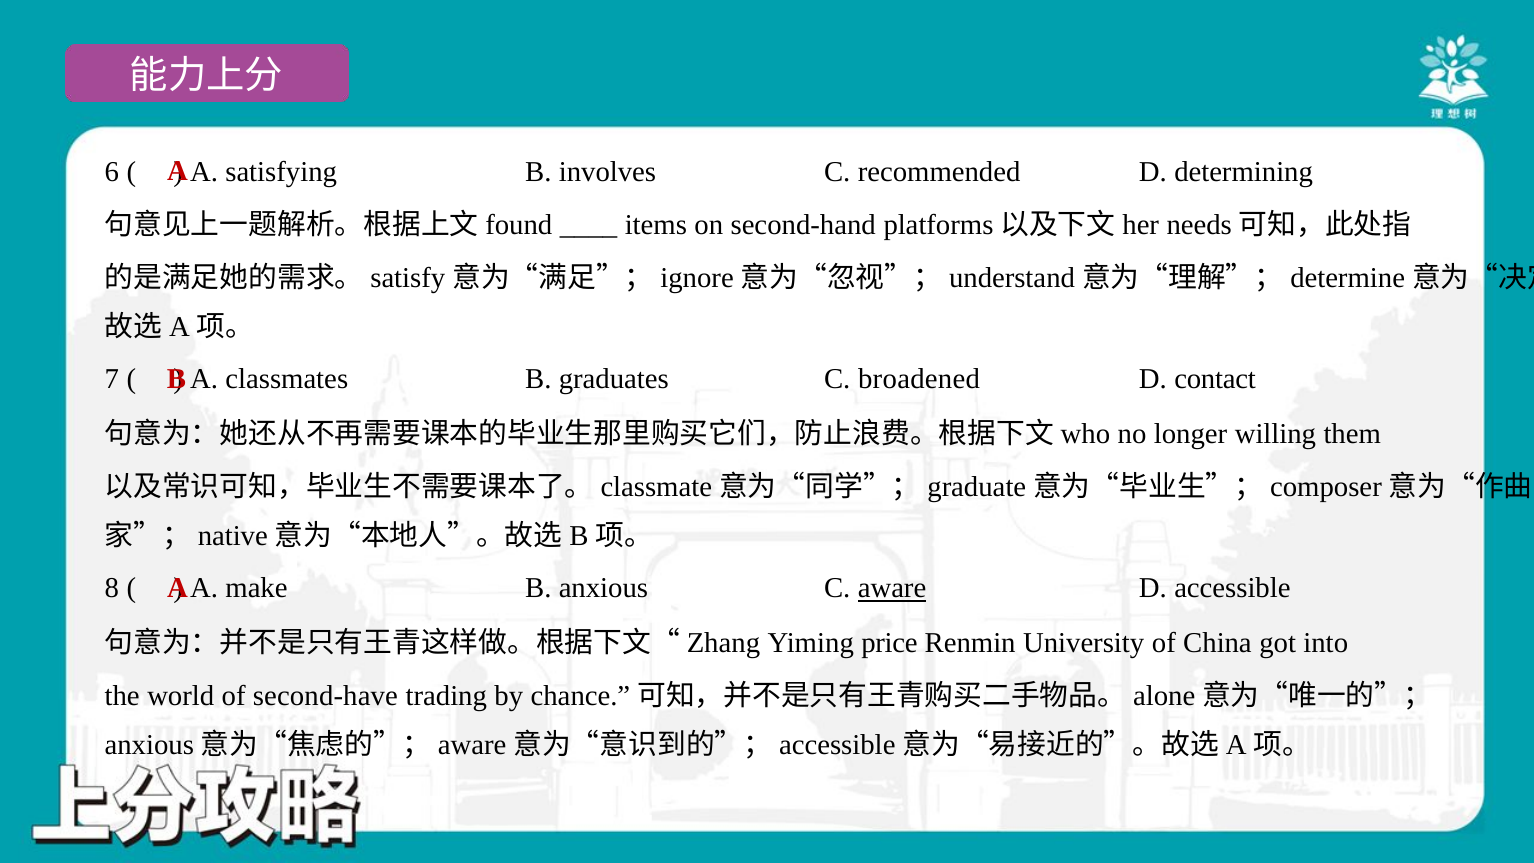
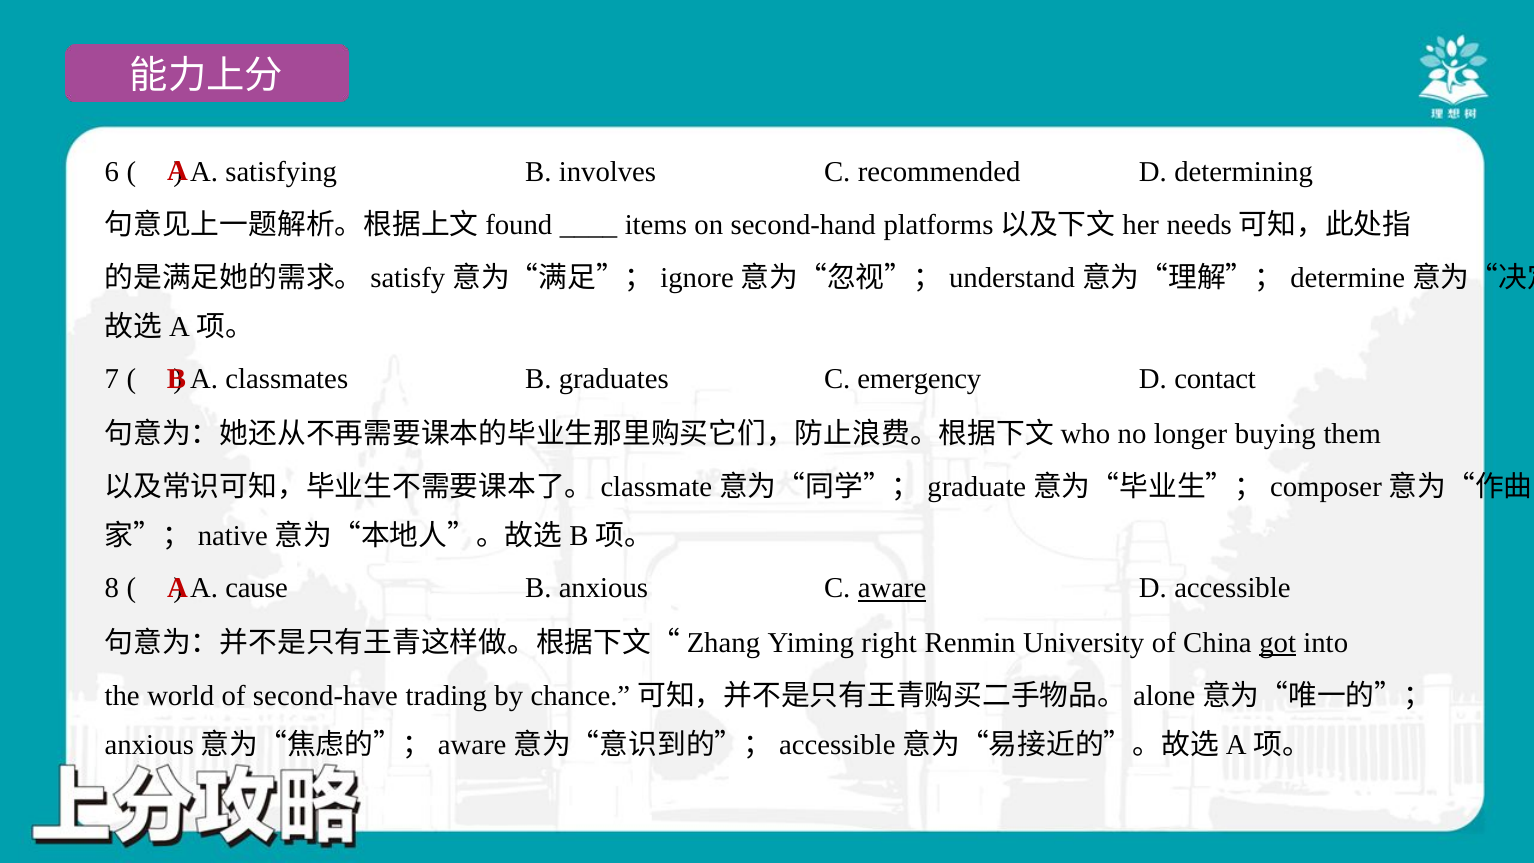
broadened: broadened -> emergency
willing: willing -> buying
make: make -> cause
price: price -> right
got underline: none -> present
